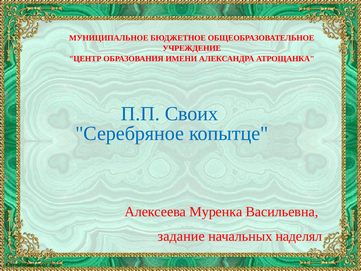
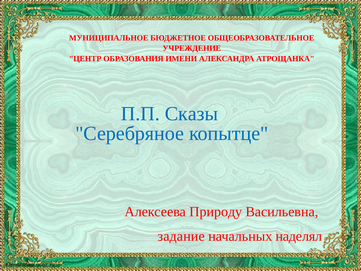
Своих: Своих -> Сказы
Муренка: Муренка -> Природу
